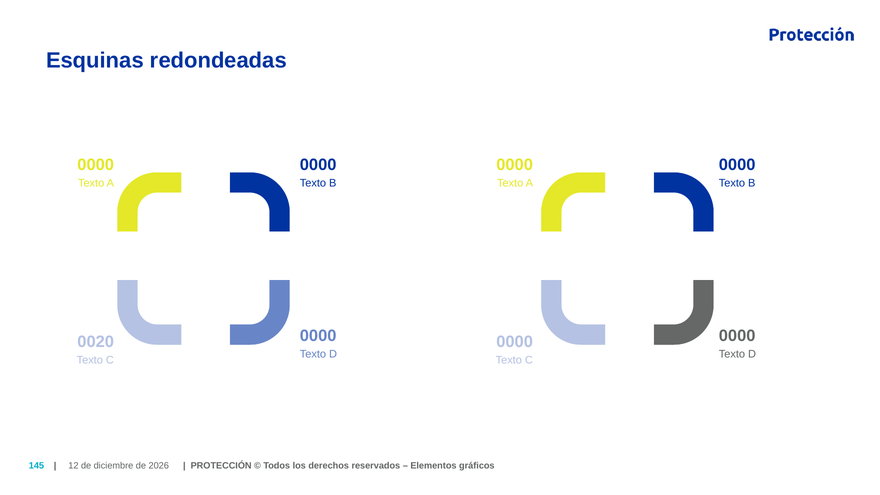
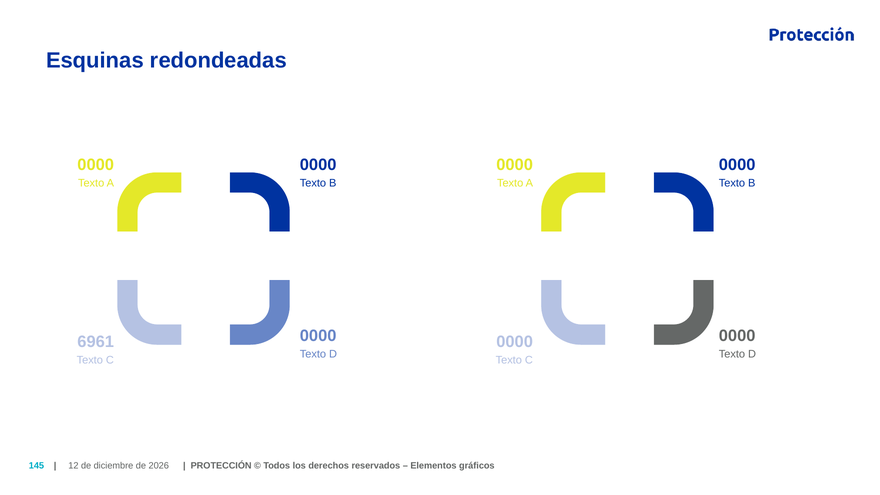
0020: 0020 -> 6961
